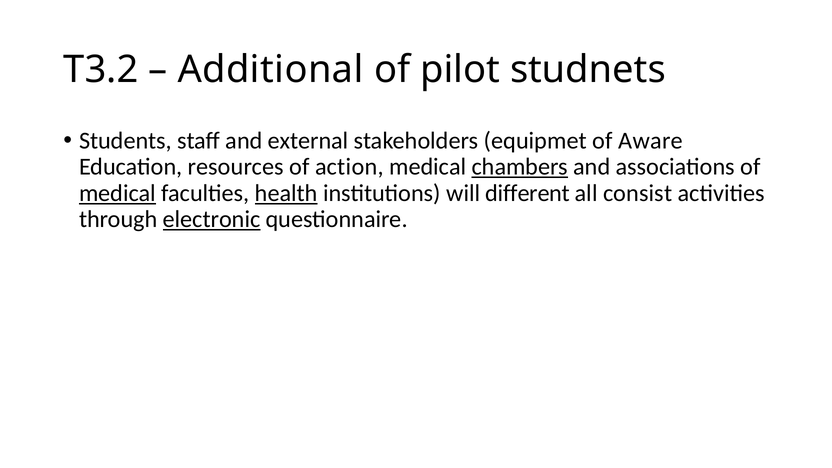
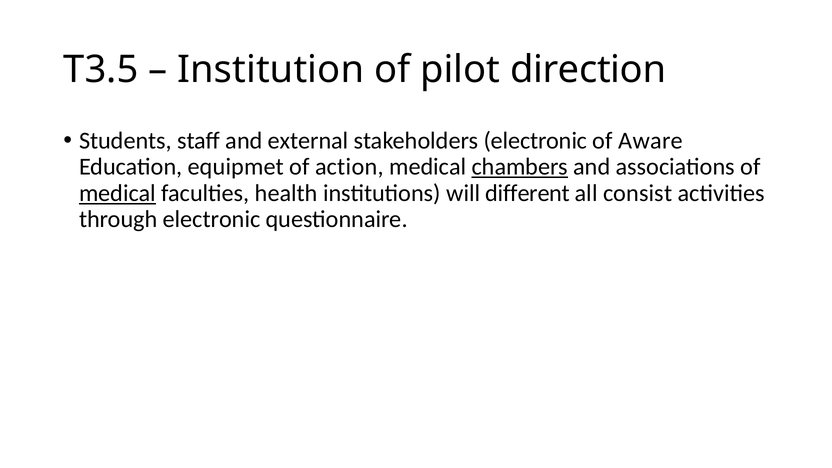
T3.2: T3.2 -> T3.5
Additional: Additional -> Institution
studnets: studnets -> direction
stakeholders equipmet: equipmet -> electronic
resources: resources -> equipmet
health underline: present -> none
electronic at (212, 219) underline: present -> none
